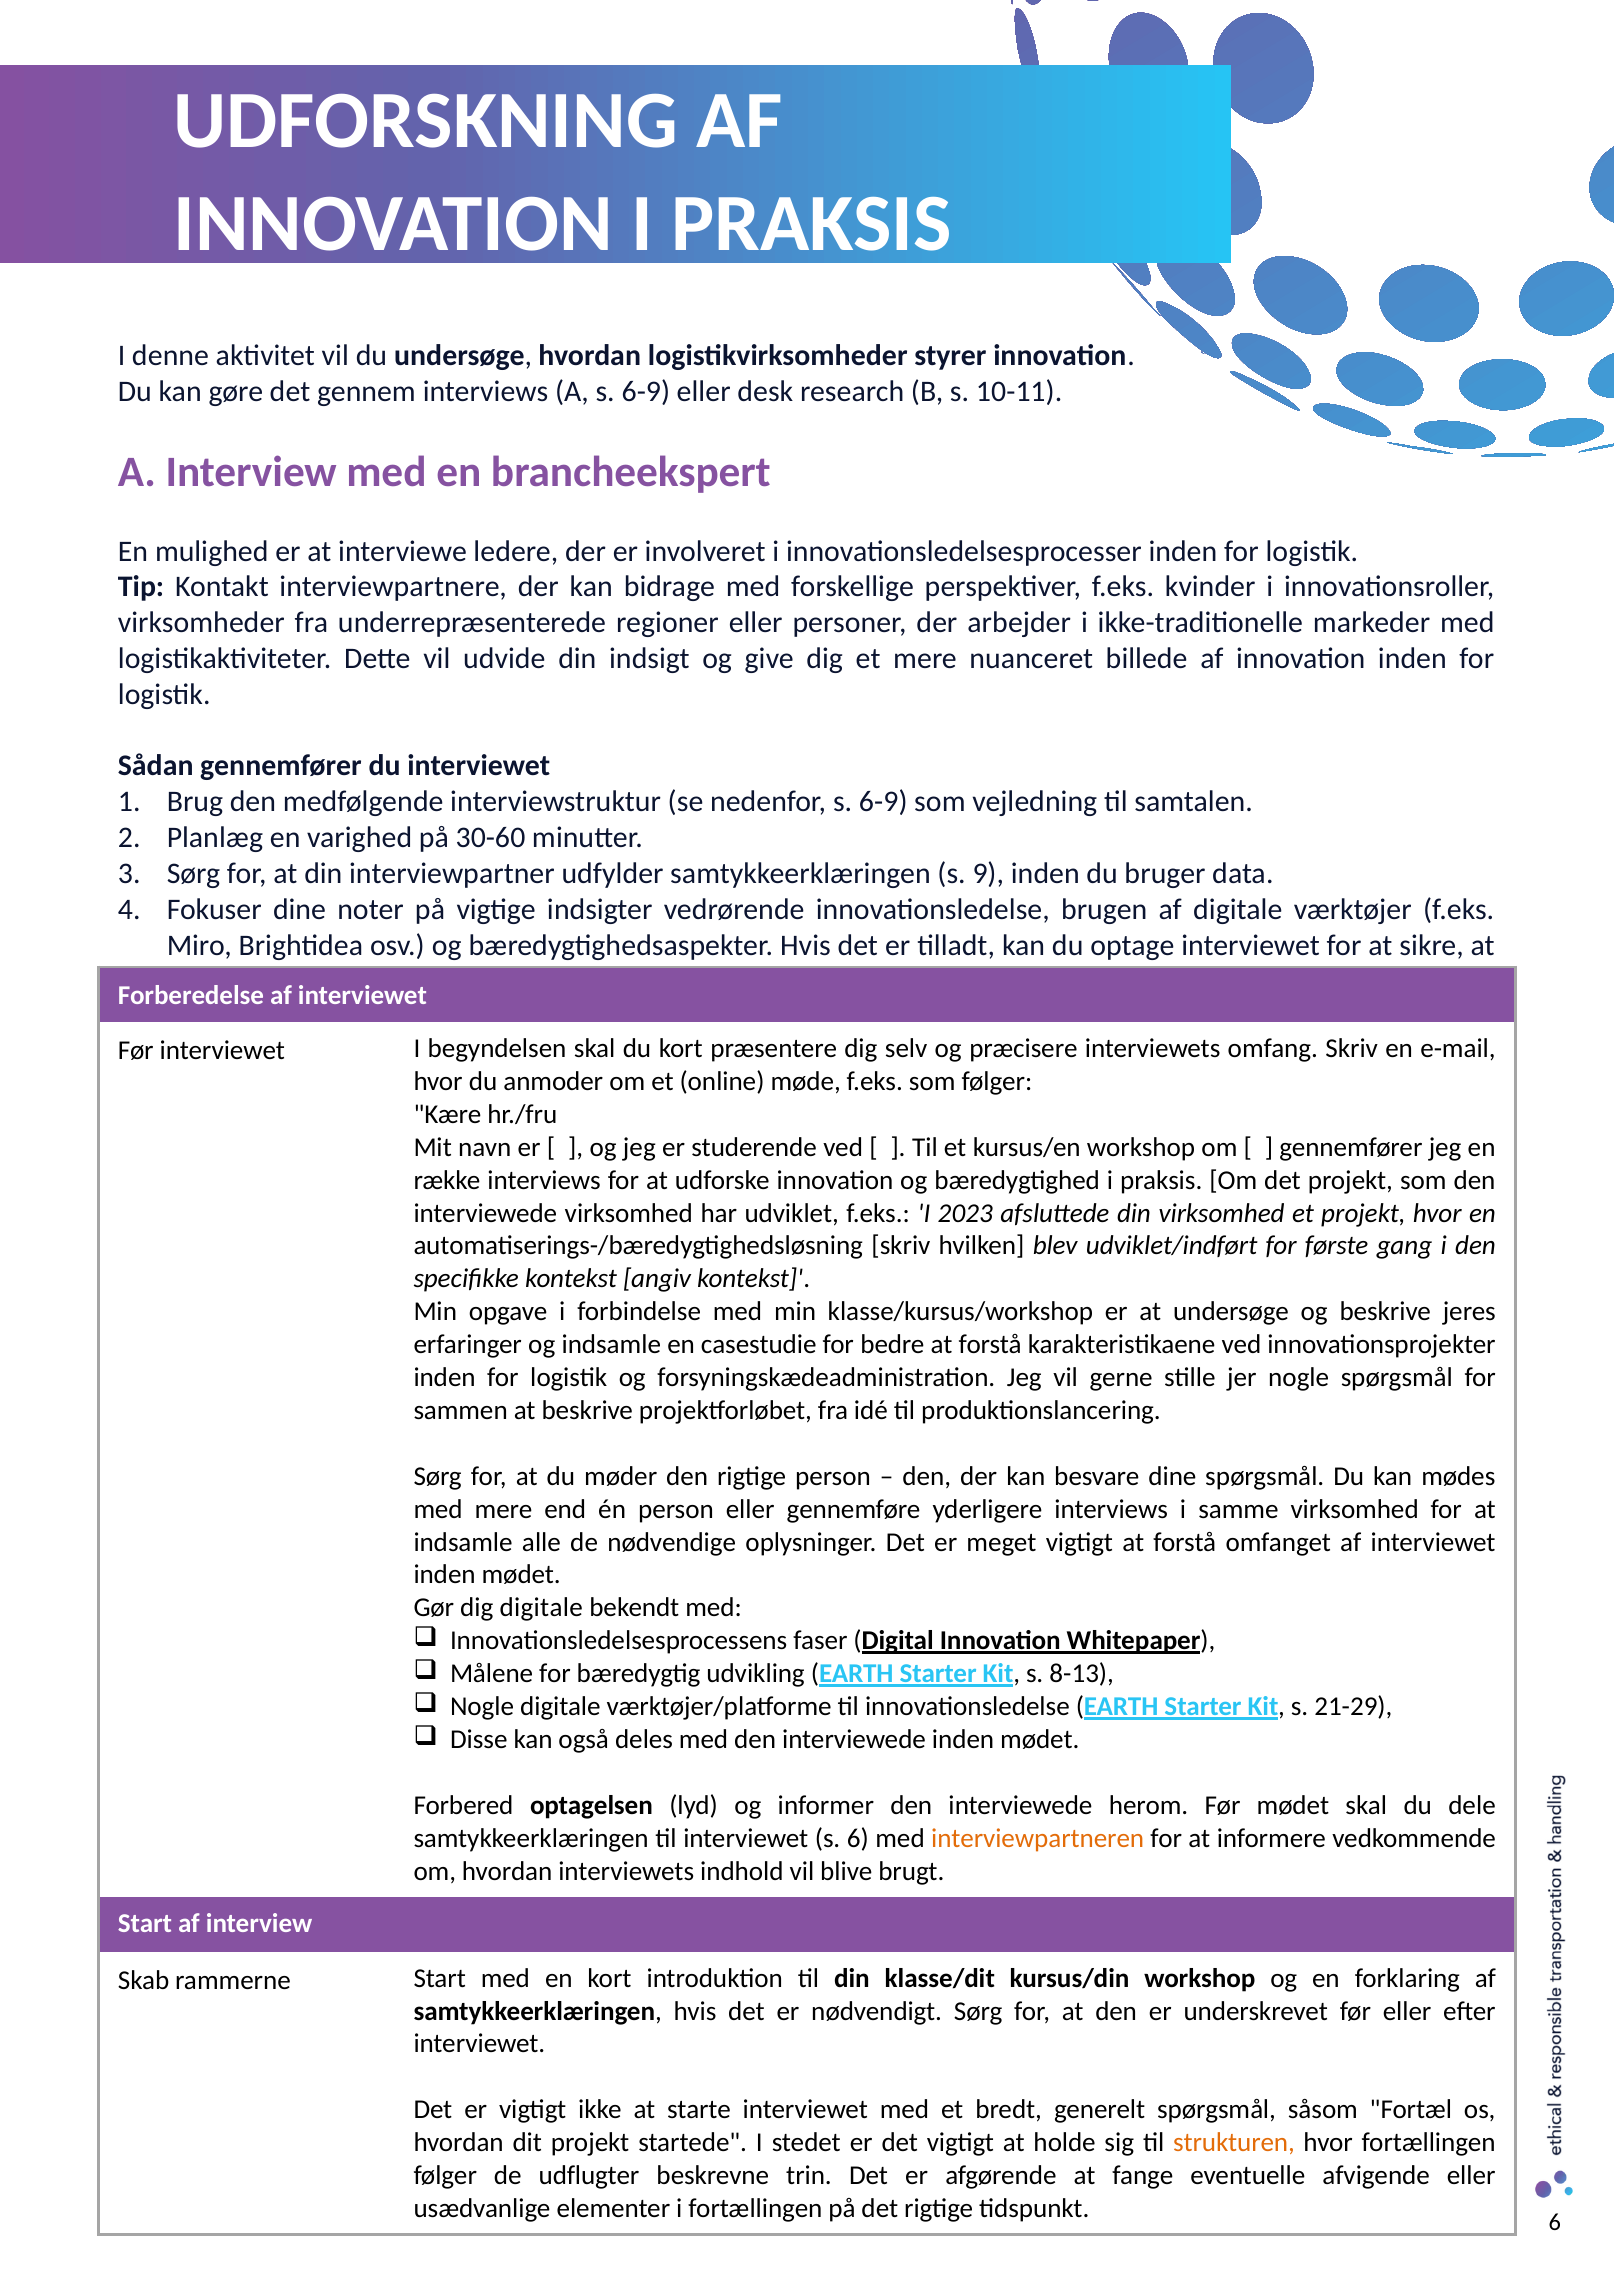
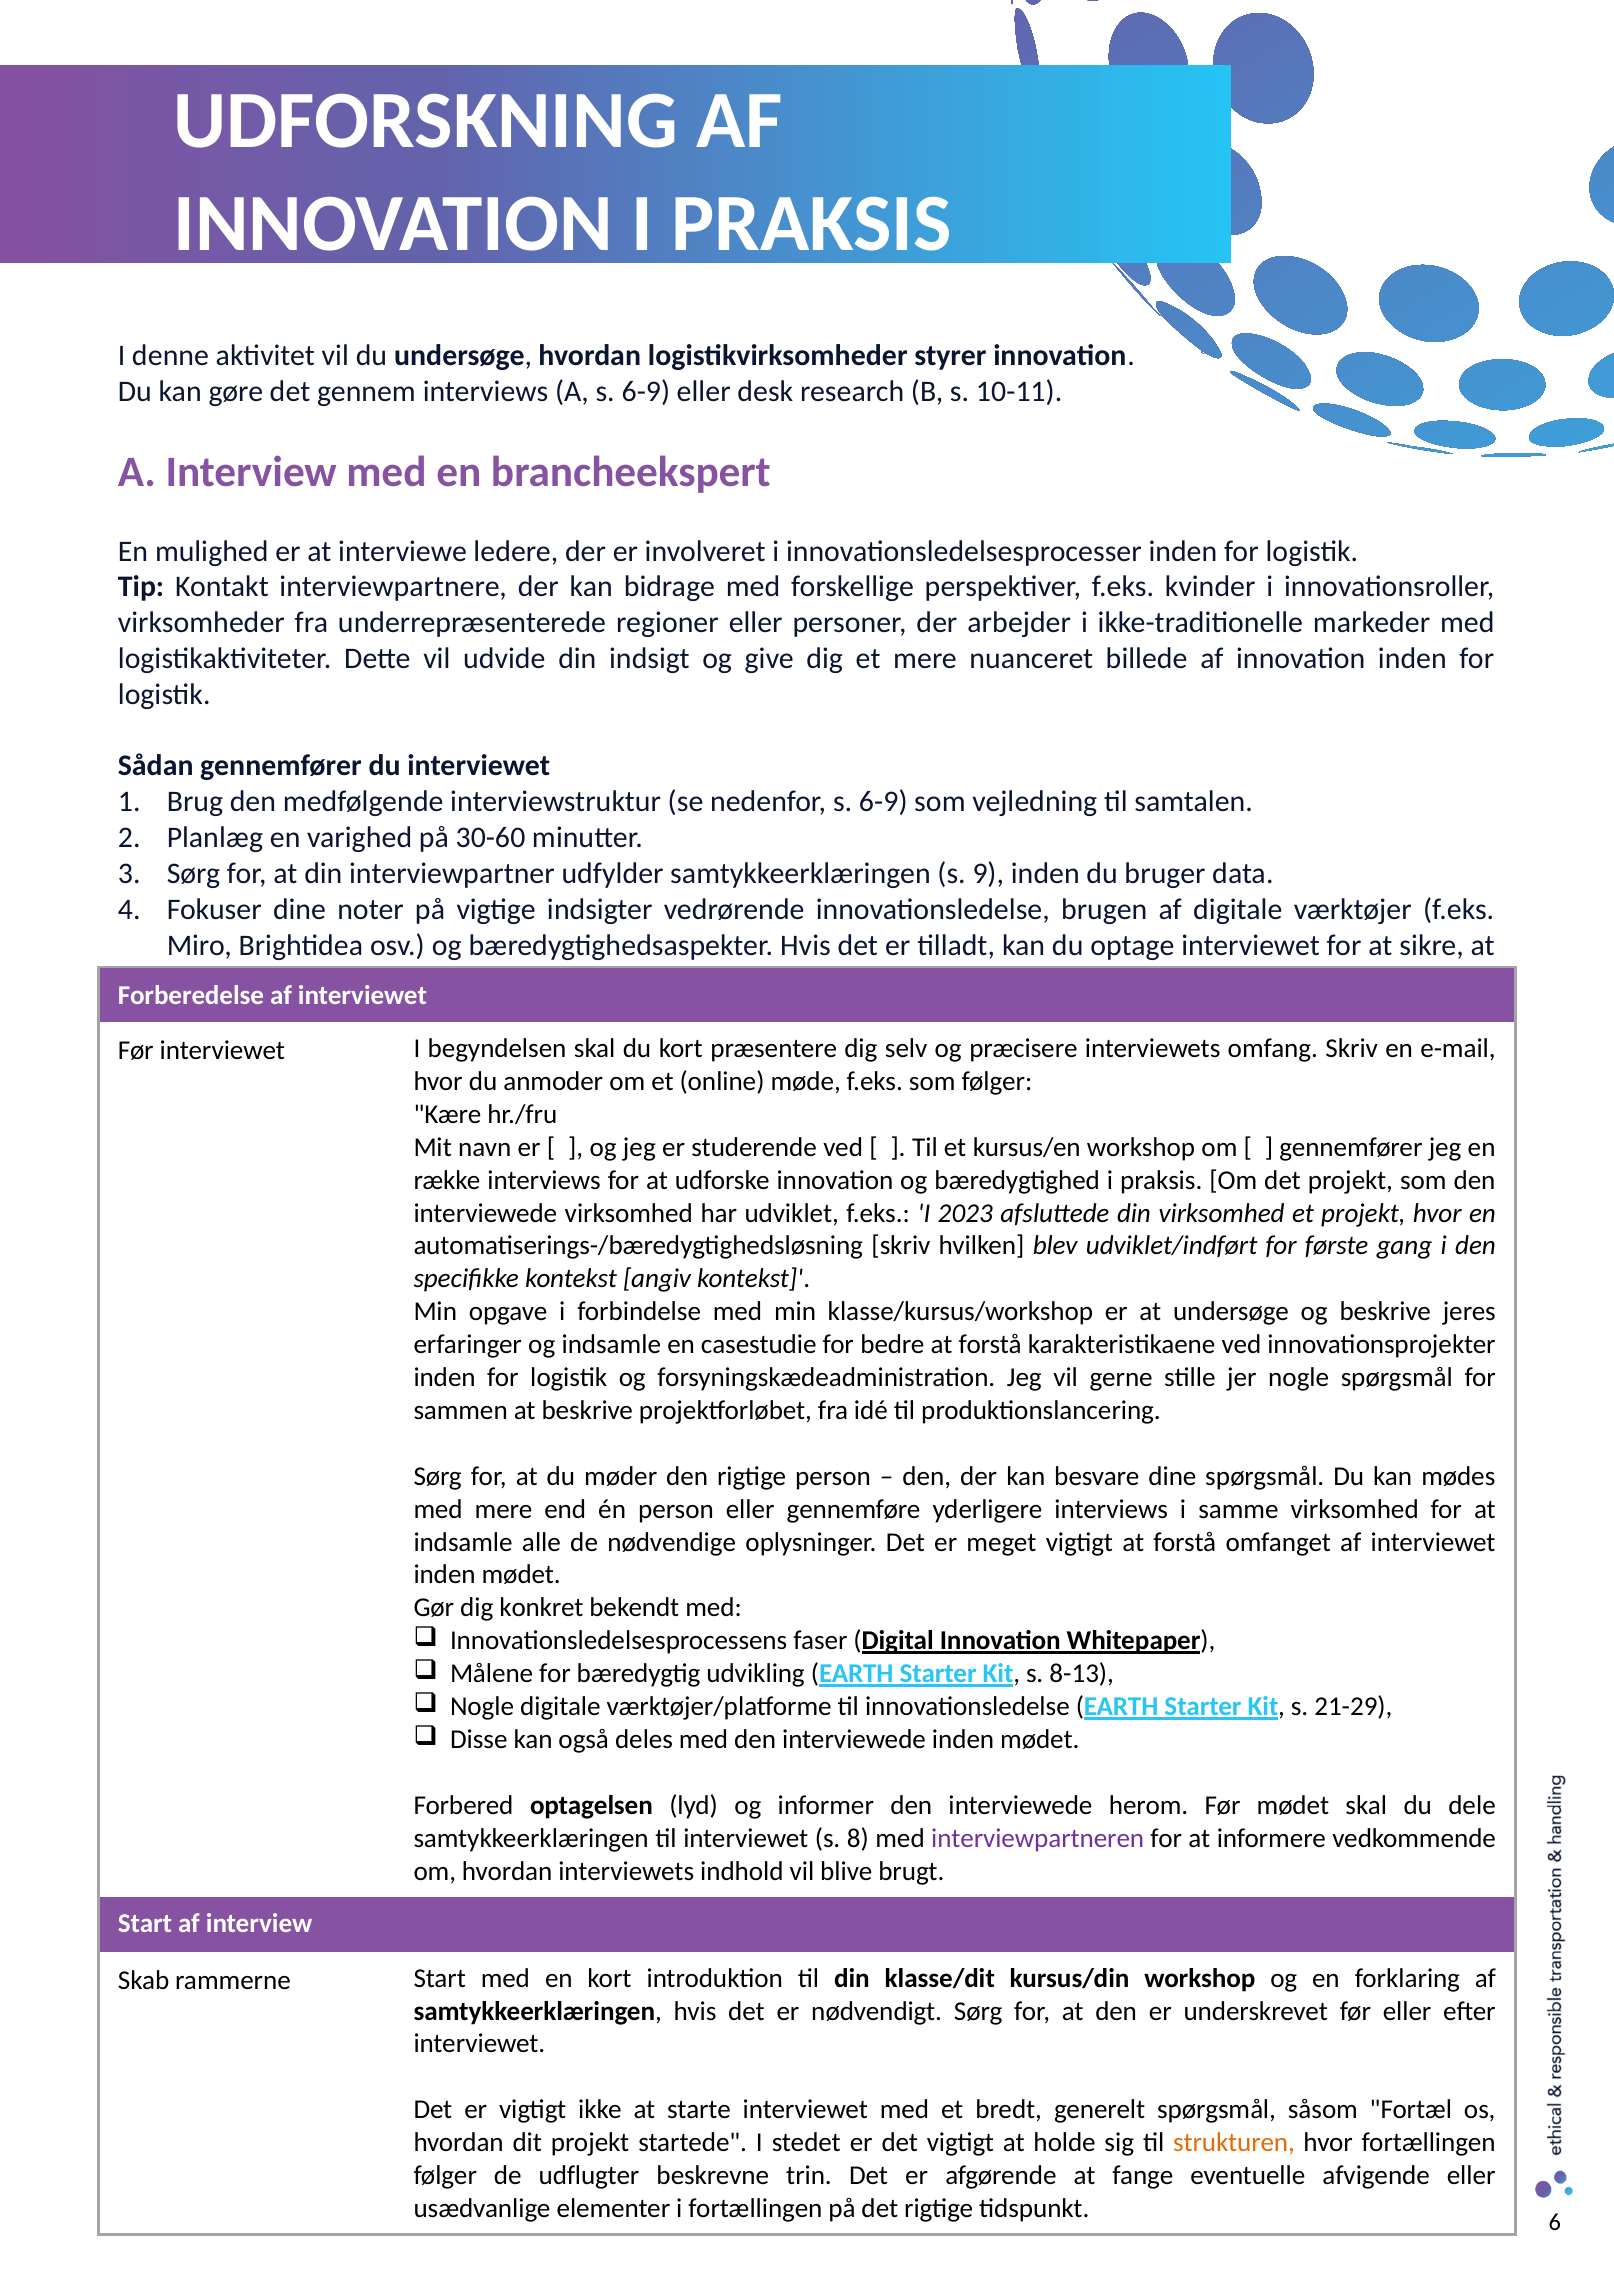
dig digitale: digitale -> konkret
s 6: 6 -> 8
interviewpartneren colour: orange -> purple
